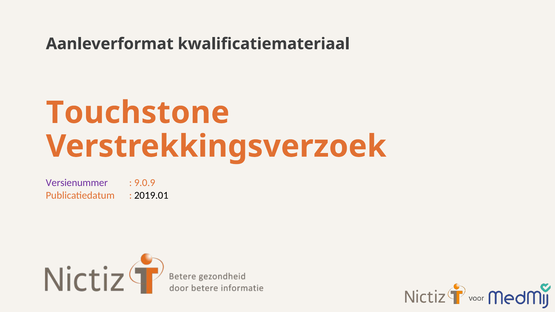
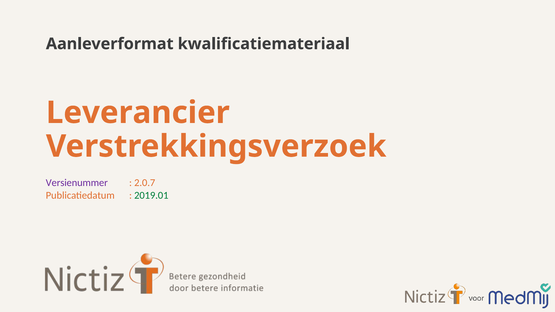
Touchstone: Touchstone -> Leverancier
9.0.9: 9.0.9 -> 2.0.7
2019.01 colour: black -> green
